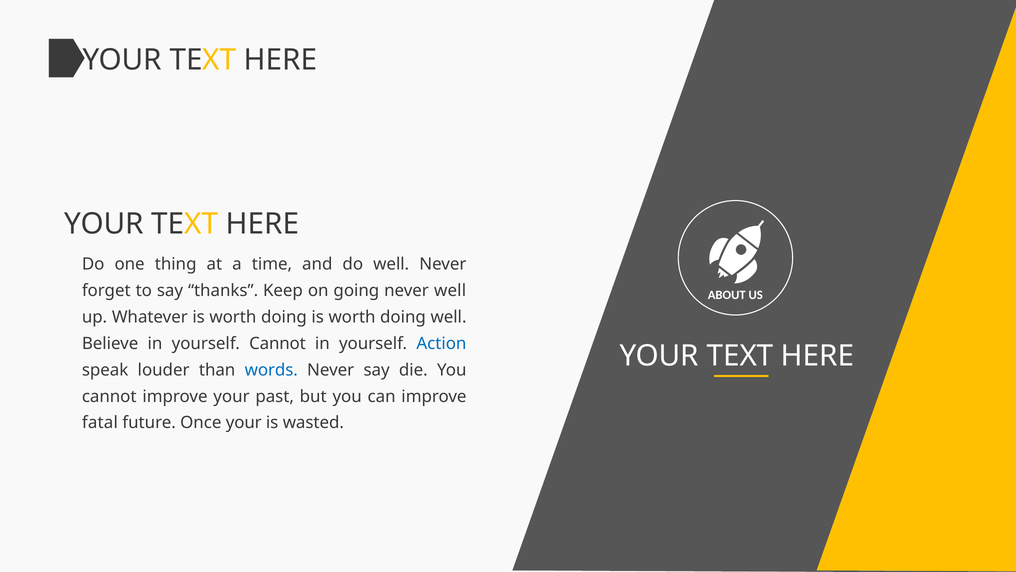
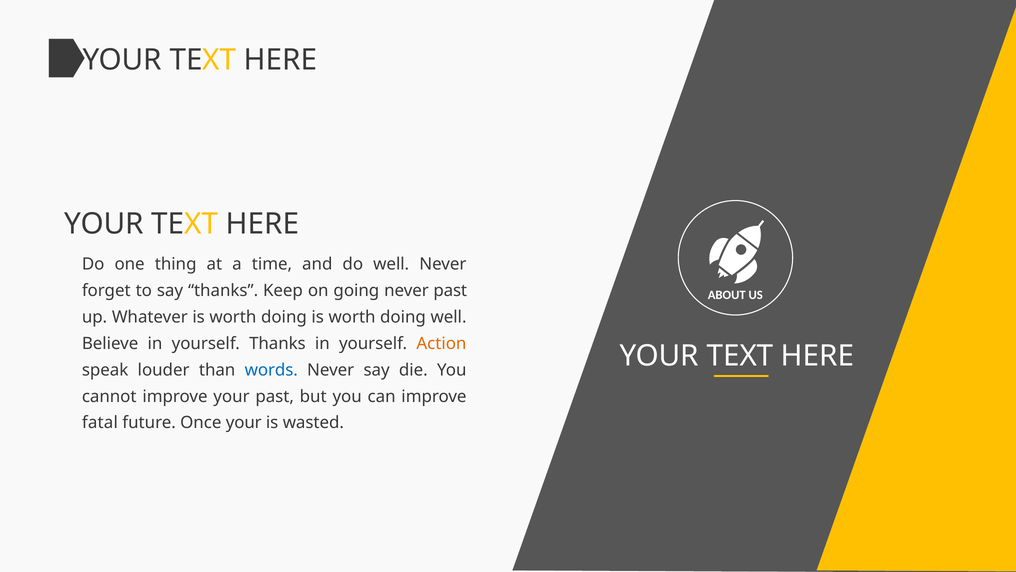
never well: well -> past
yourself Cannot: Cannot -> Thanks
Action colour: blue -> orange
